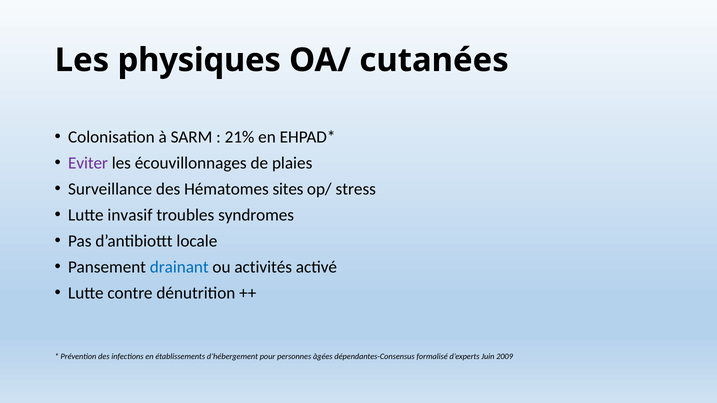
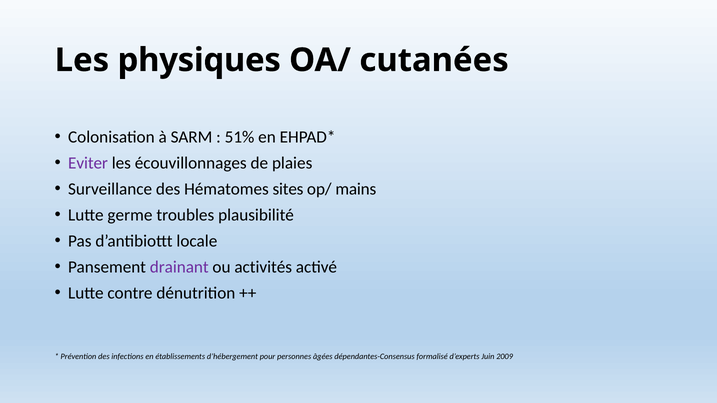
21%: 21% -> 51%
stress: stress -> mains
invasif: invasif -> germe
syndromes: syndromes -> plausibilité
drainant colour: blue -> purple
